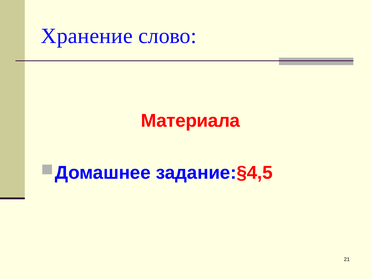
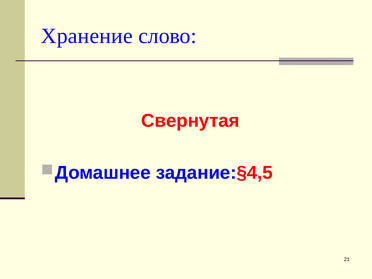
Материала: Материала -> Свернутая
